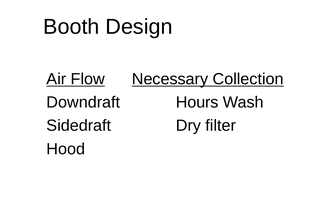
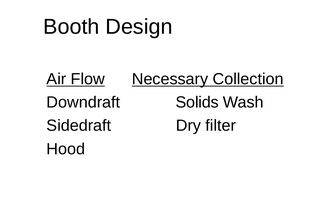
Hours: Hours -> Solids
